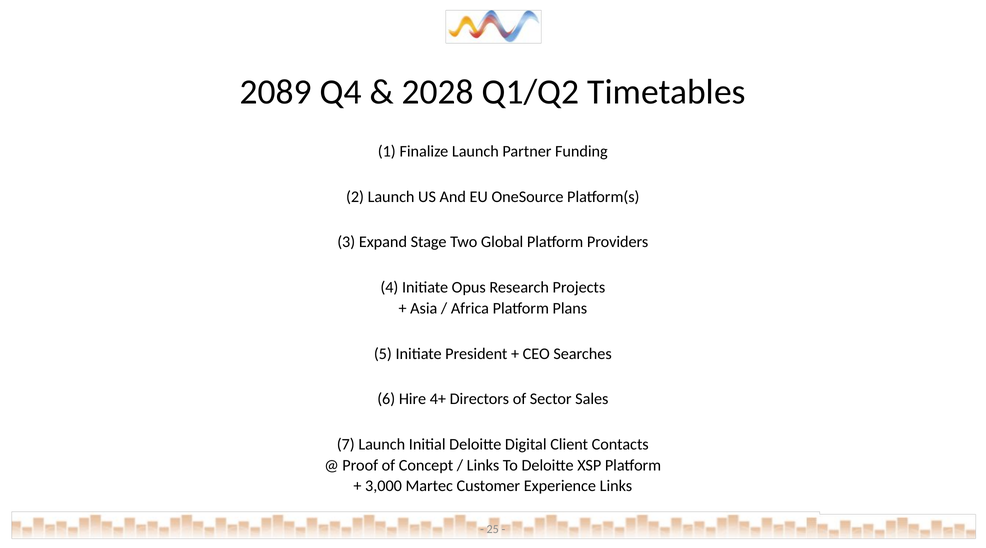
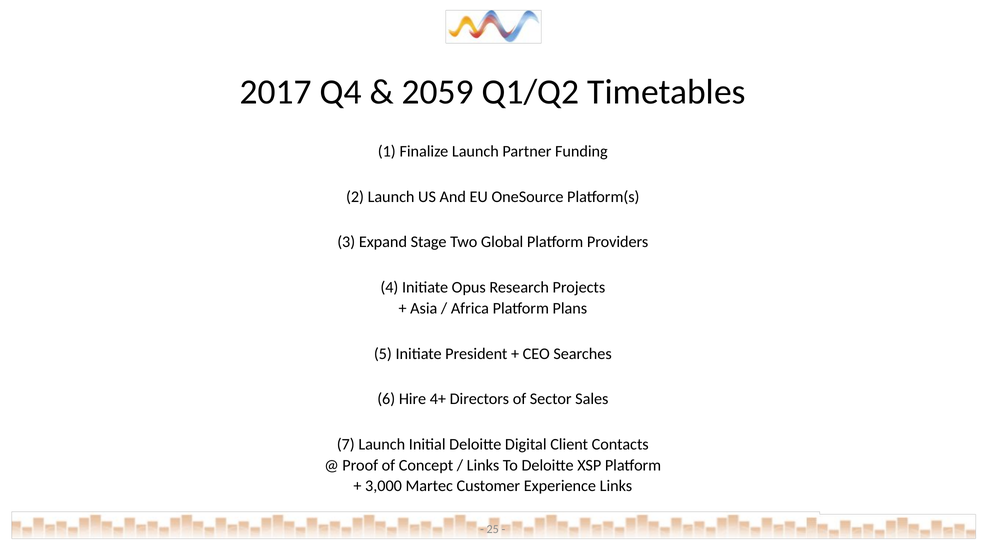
2089: 2089 -> 2017
2028: 2028 -> 2059
